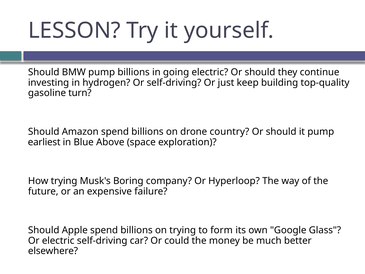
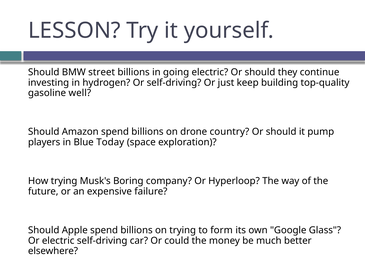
BMW pump: pump -> street
turn: turn -> well
earliest: earliest -> players
Above: Above -> Today
